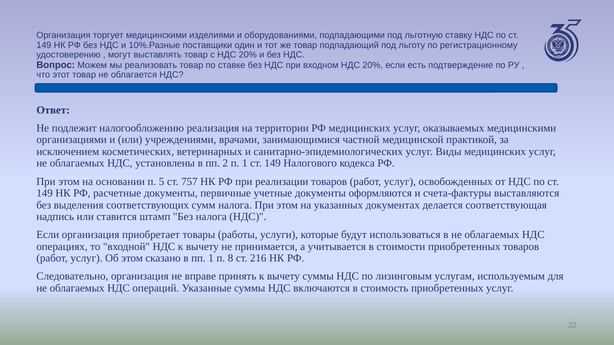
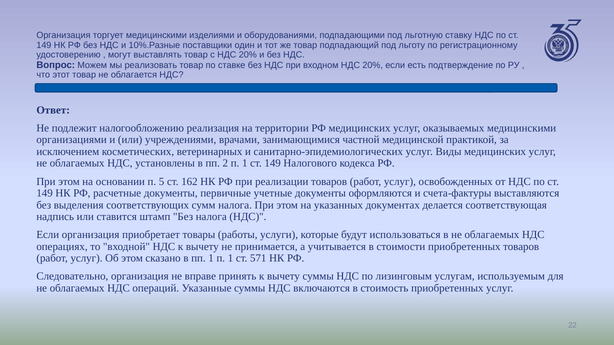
757: 757 -> 162
1 п 8: 8 -> 1
216: 216 -> 571
